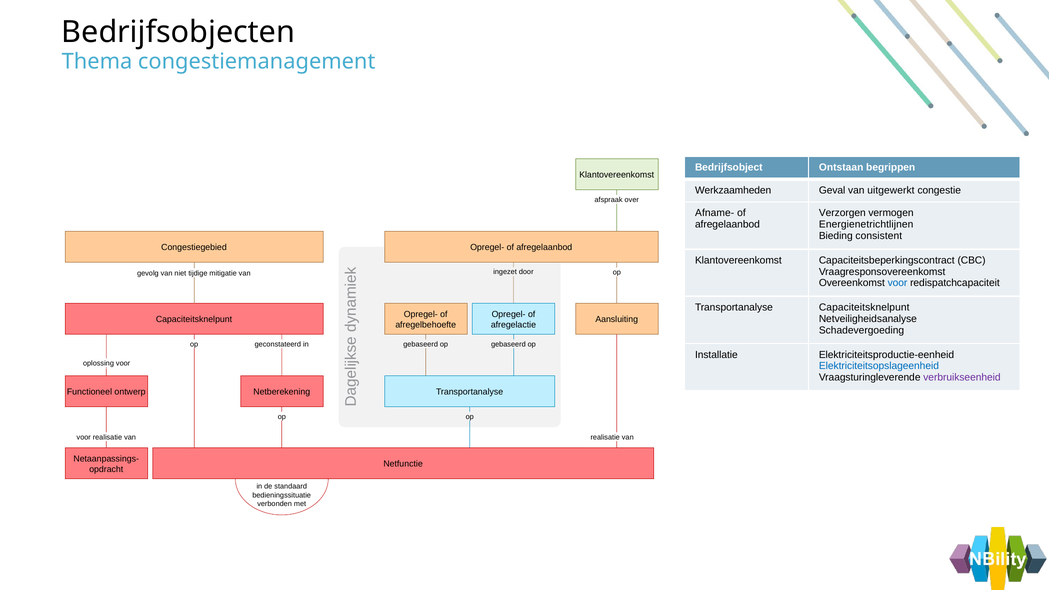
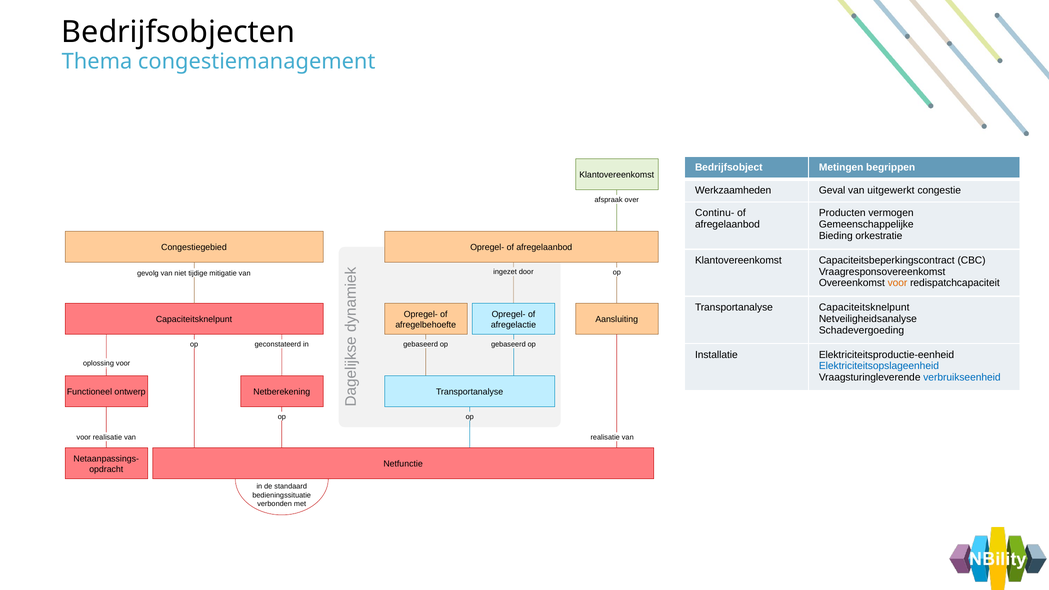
Ontstaan: Ontstaan -> Metingen
Afname-: Afname- -> Continu-
Verzorgen: Verzorgen -> Producten
Energienetrichtlijnen: Energienetrichtlijnen -> Gemeenschappelijke
consistent: consistent -> orkestratie
voor at (897, 283) colour: blue -> orange
verbruikseenheid colour: purple -> blue
